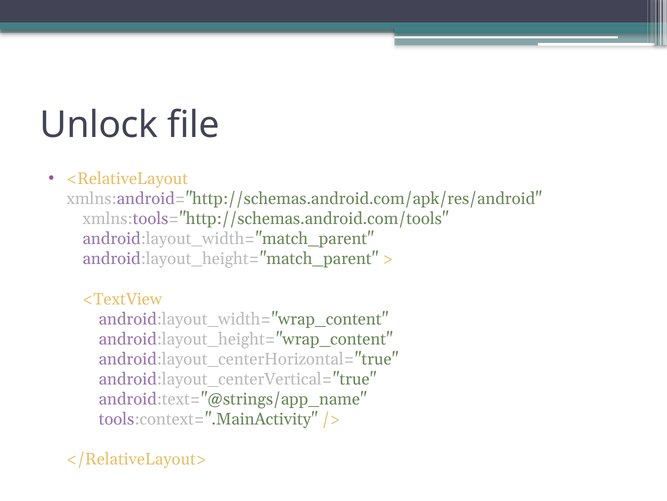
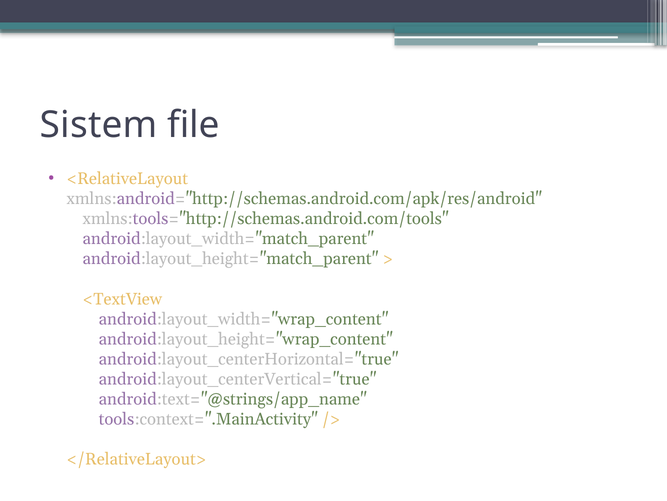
Unlock: Unlock -> Sistem
